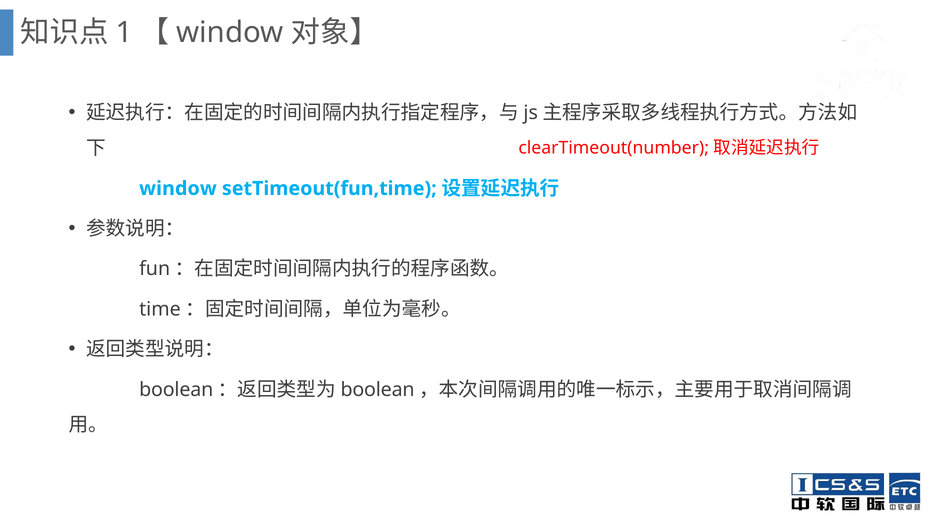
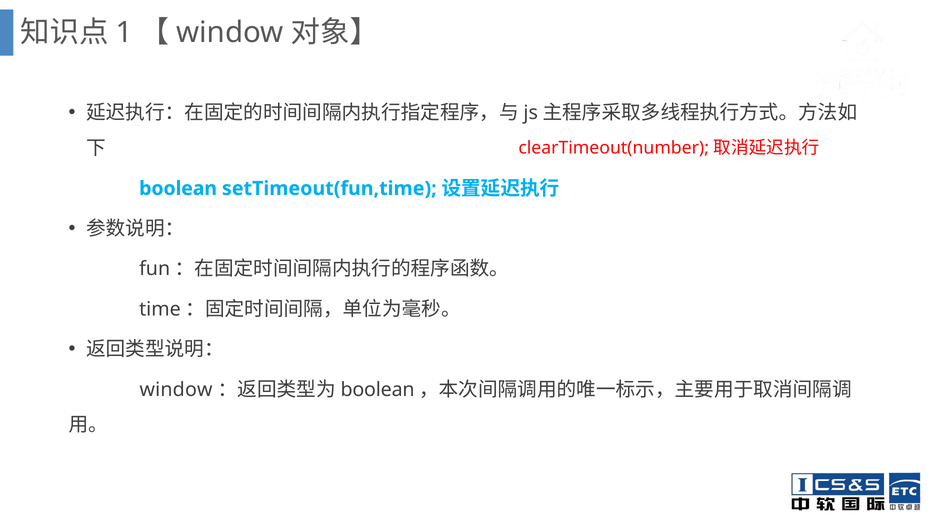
window at (178, 188): window -> boolean
boolean at (176, 390): boolean -> window
